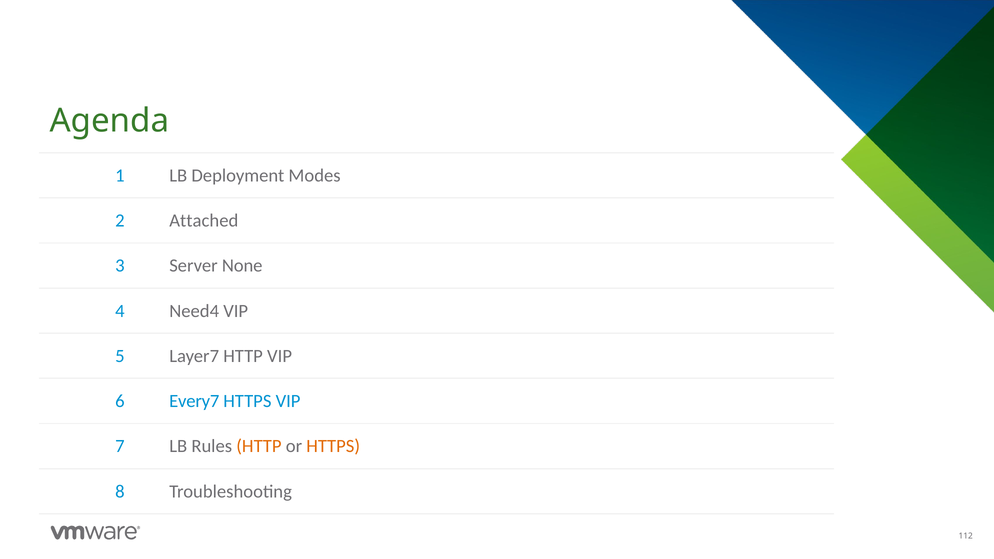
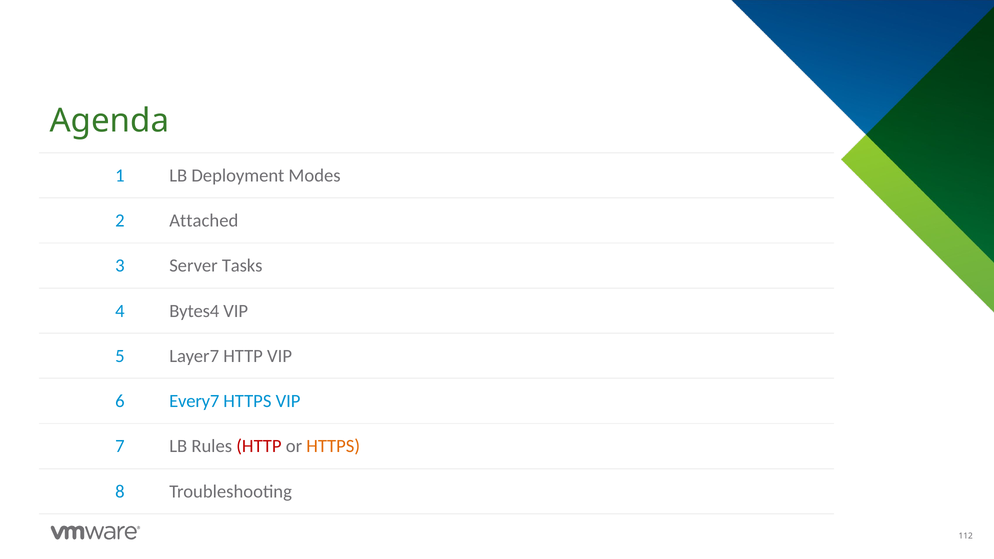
None: None -> Tasks
Need4: Need4 -> Bytes4
HTTP at (259, 446) colour: orange -> red
